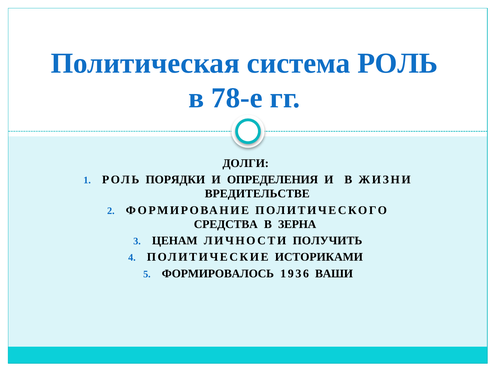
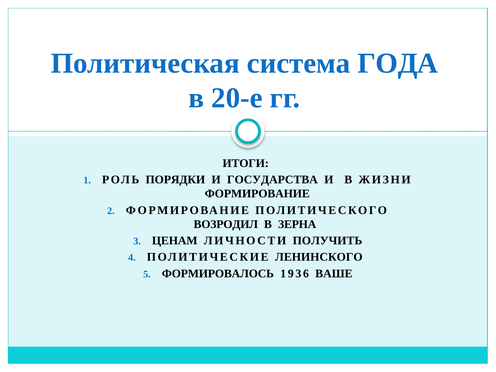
система РОЛЬ: РОЛЬ -> ГОДА
78-е: 78-е -> 20-е
ДОЛГИ: ДОЛГИ -> ИТОГИ
ОПРЕДЕЛЕНИЯ: ОПРЕДЕЛЕНИЯ -> ГОСУДАРСТВА
ВРЕДИТЕЛЬСТВЕ at (257, 194): ВРЕДИТЕЛЬСТВЕ -> ФОРМИРОВАНИЕ
СРЕДСТВА: СРЕДСТВА -> ВОЗРОДИЛ
ИСТОРИКАМИ: ИСТОРИКАМИ -> ЛЕНИНСКОГО
ВАШИ: ВАШИ -> ВАШЕ
